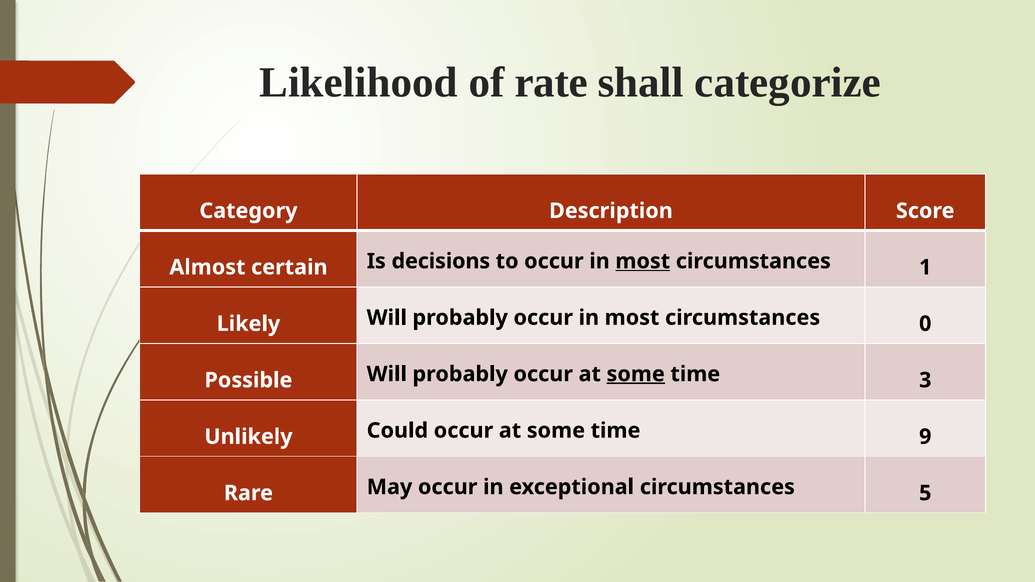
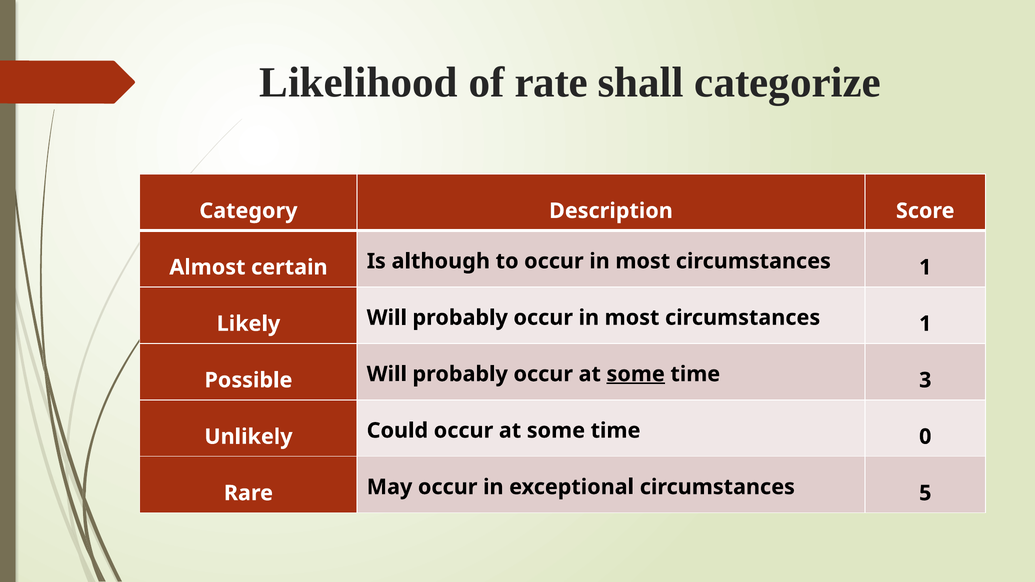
decisions: decisions -> although
most at (643, 261) underline: present -> none
0 at (925, 324): 0 -> 1
9: 9 -> 0
